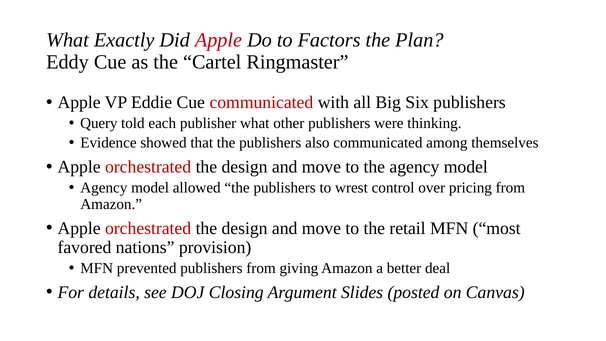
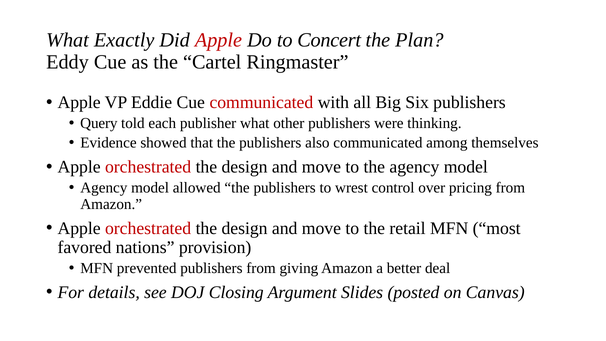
Factors: Factors -> Concert
